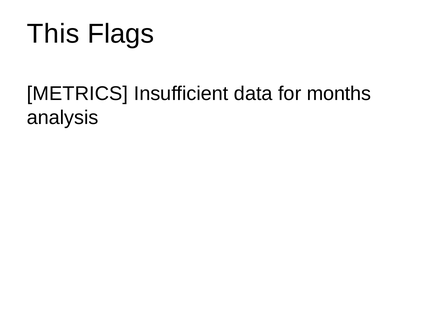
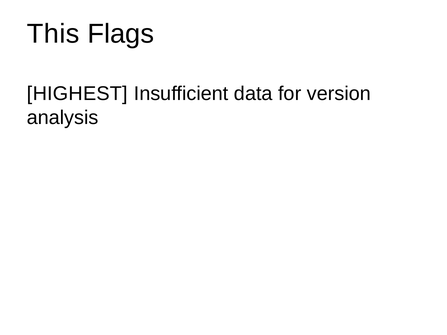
METRICS: METRICS -> HIGHEST
months: months -> version
